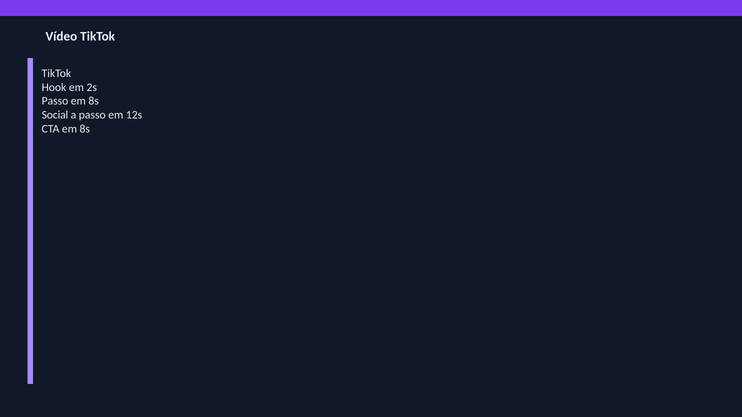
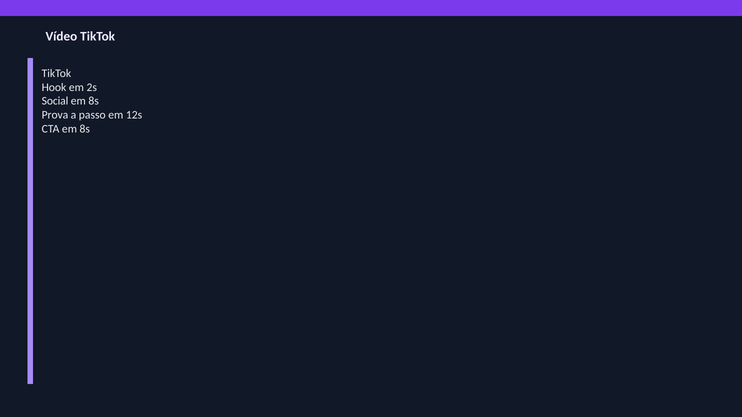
Passo at (55, 101): Passo -> Social
Social: Social -> Prova
